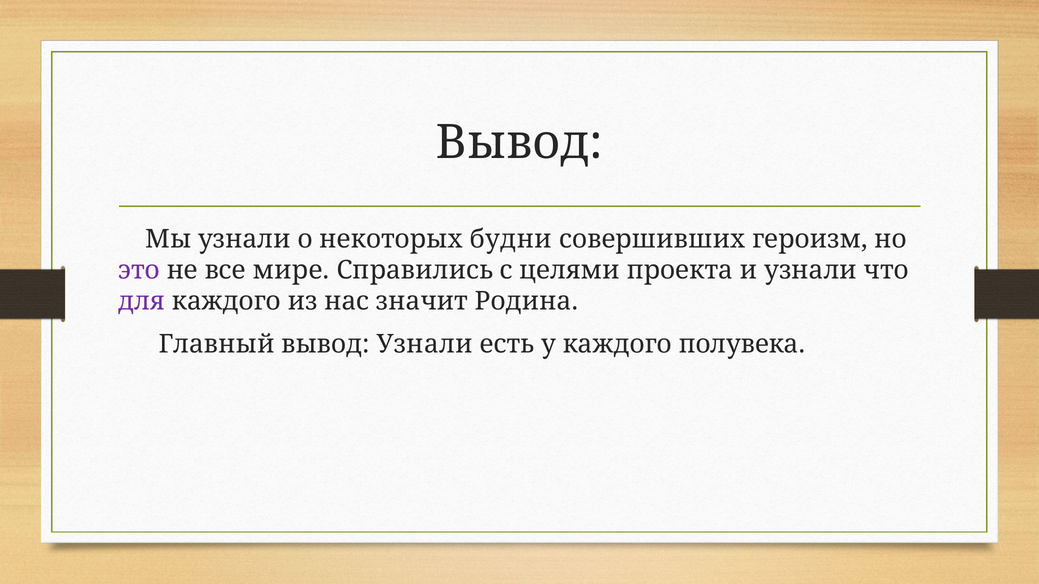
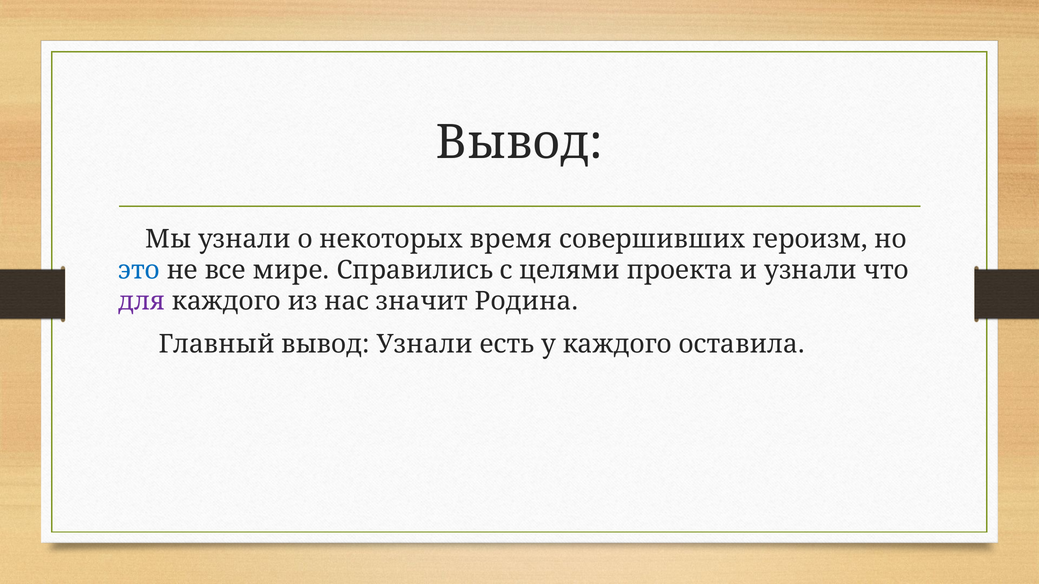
будни: будни -> время
это colour: purple -> blue
полувека: полувека -> оставила
